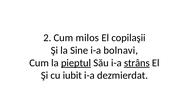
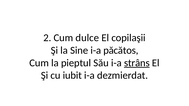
milos: milos -> dulce
bolnavi: bolnavi -> păcătos
pieptul underline: present -> none
